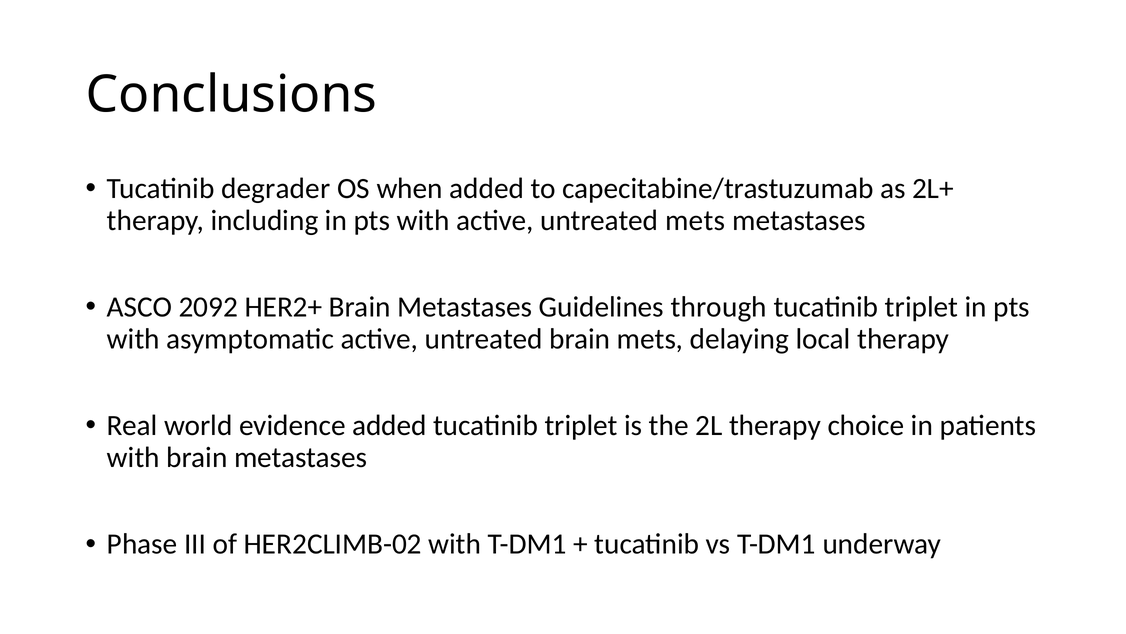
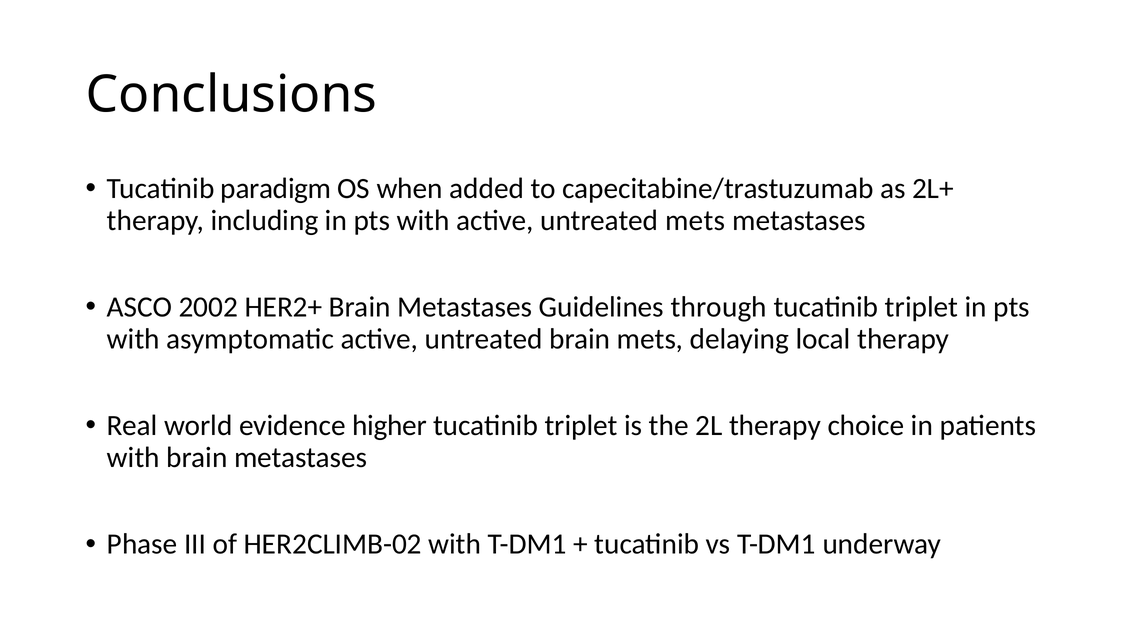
degrader: degrader -> paradigm
2092: 2092 -> 2002
evidence added: added -> higher
